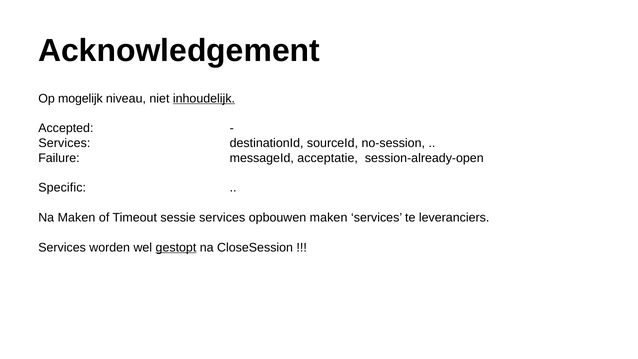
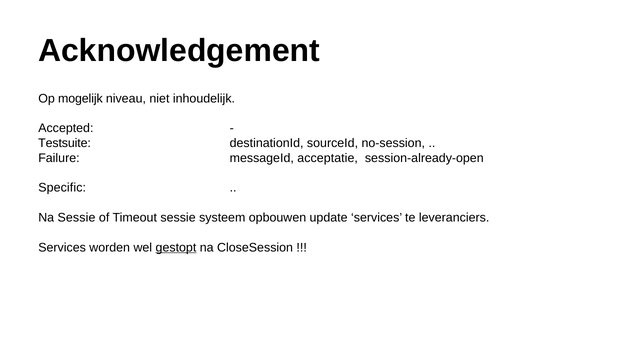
inhoudelijk underline: present -> none
Services at (64, 143): Services -> Testsuite
Na Maken: Maken -> Sessie
sessie services: services -> systeem
opbouwen maken: maken -> update
